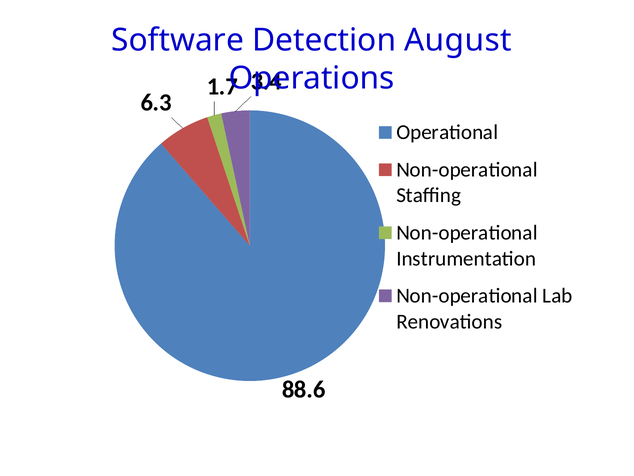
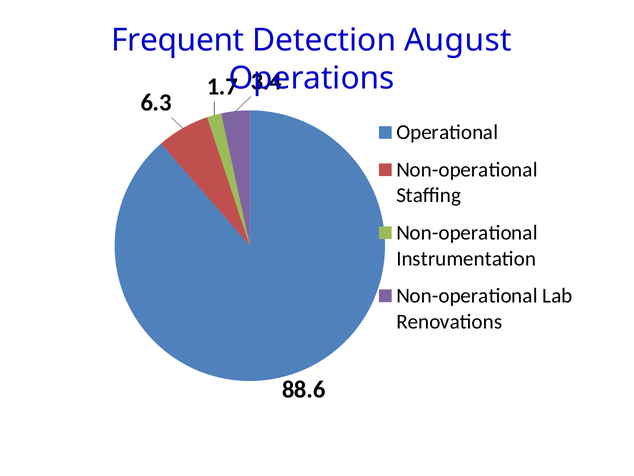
Software: Software -> Frequent
